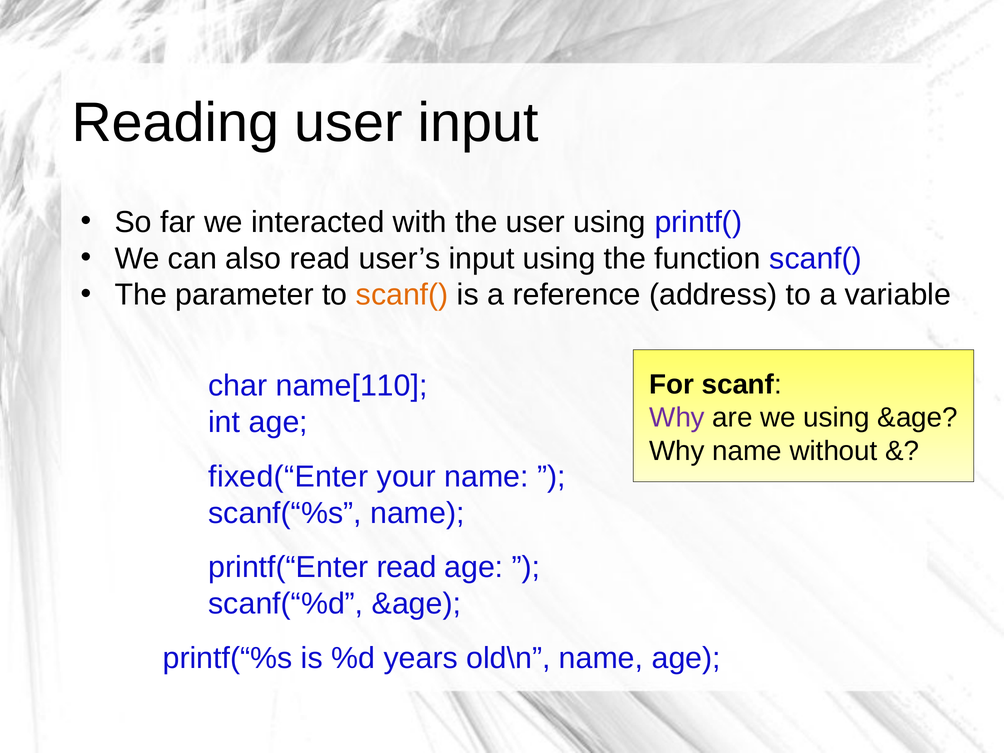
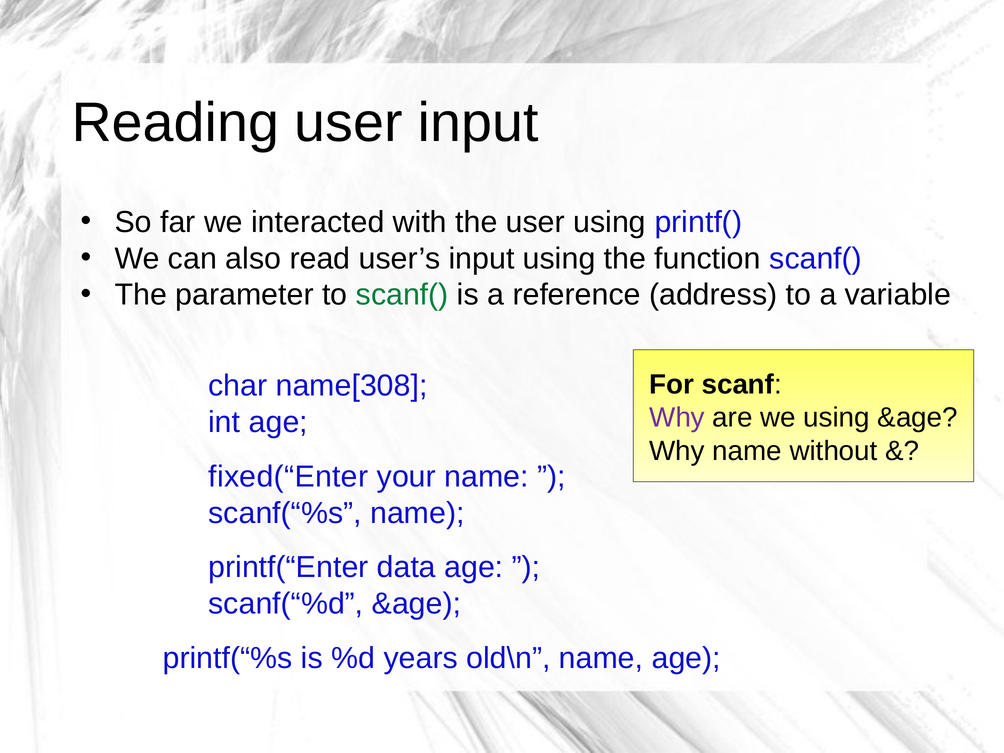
scanf( at (402, 295) colour: orange -> green
name[110: name[110 -> name[308
printf(“Enter read: read -> data
